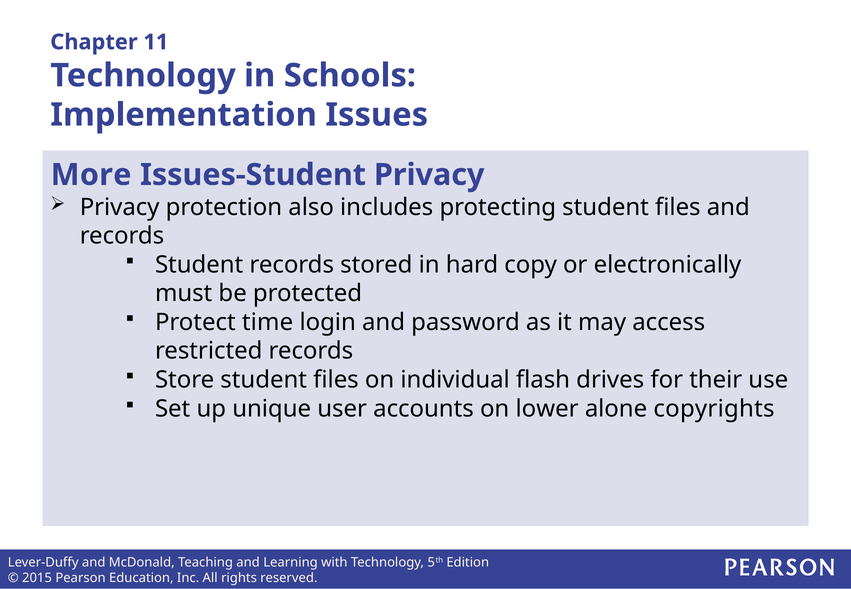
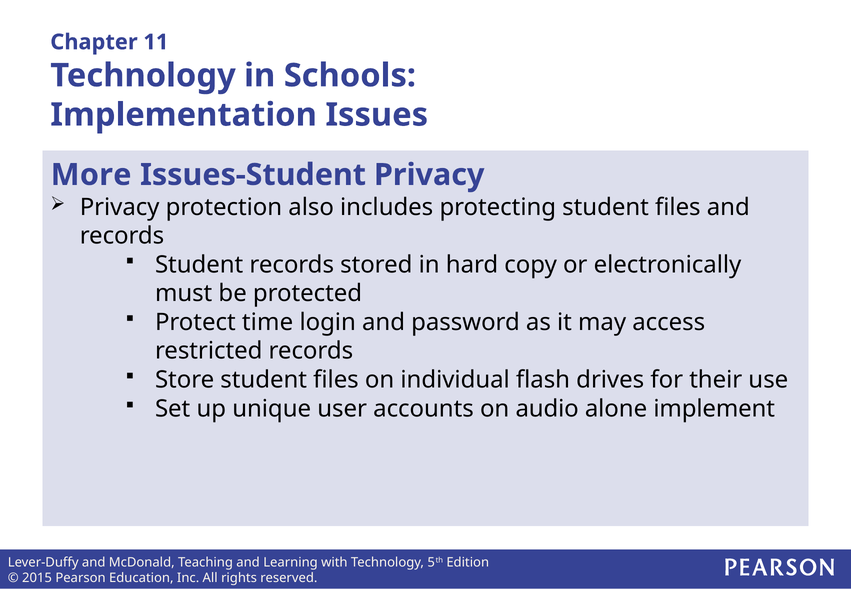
lower: lower -> audio
copyrights: copyrights -> implement
